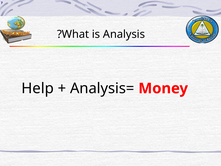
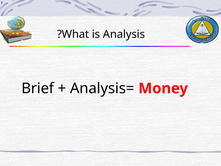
Help: Help -> Brief
